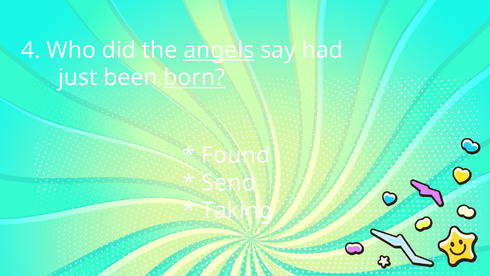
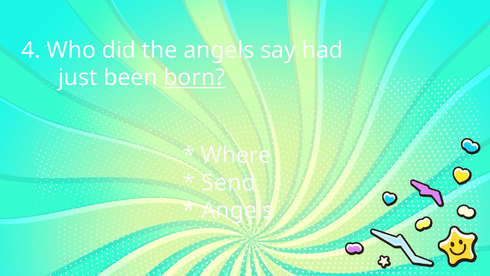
angels at (219, 50) underline: present -> none
Found: Found -> Where
Taking at (237, 210): Taking -> Angels
